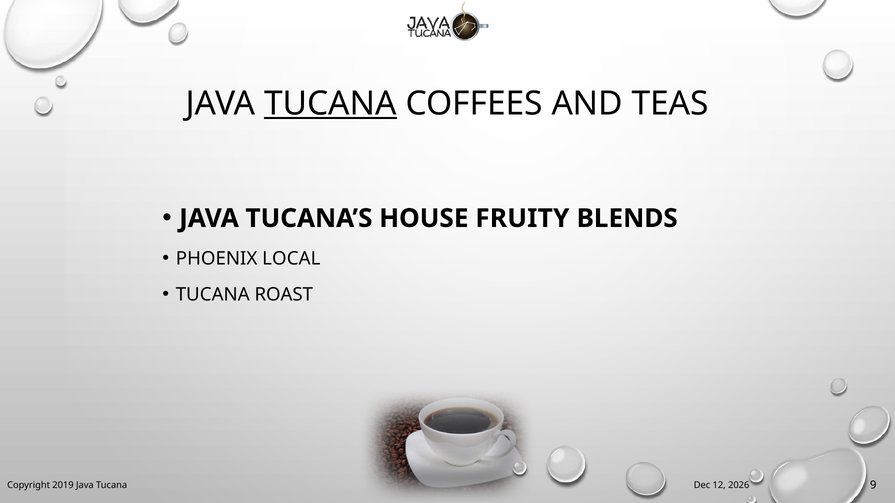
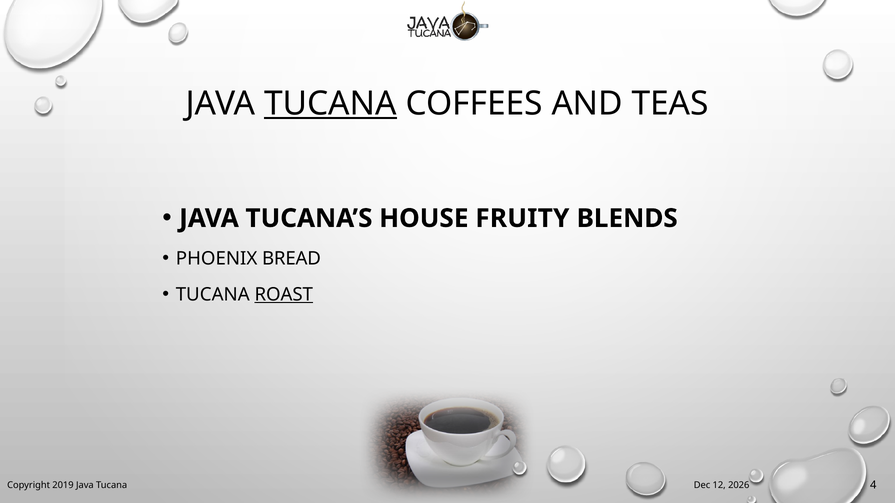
LOCAL: LOCAL -> BREAD
ROAST underline: none -> present
9: 9 -> 4
